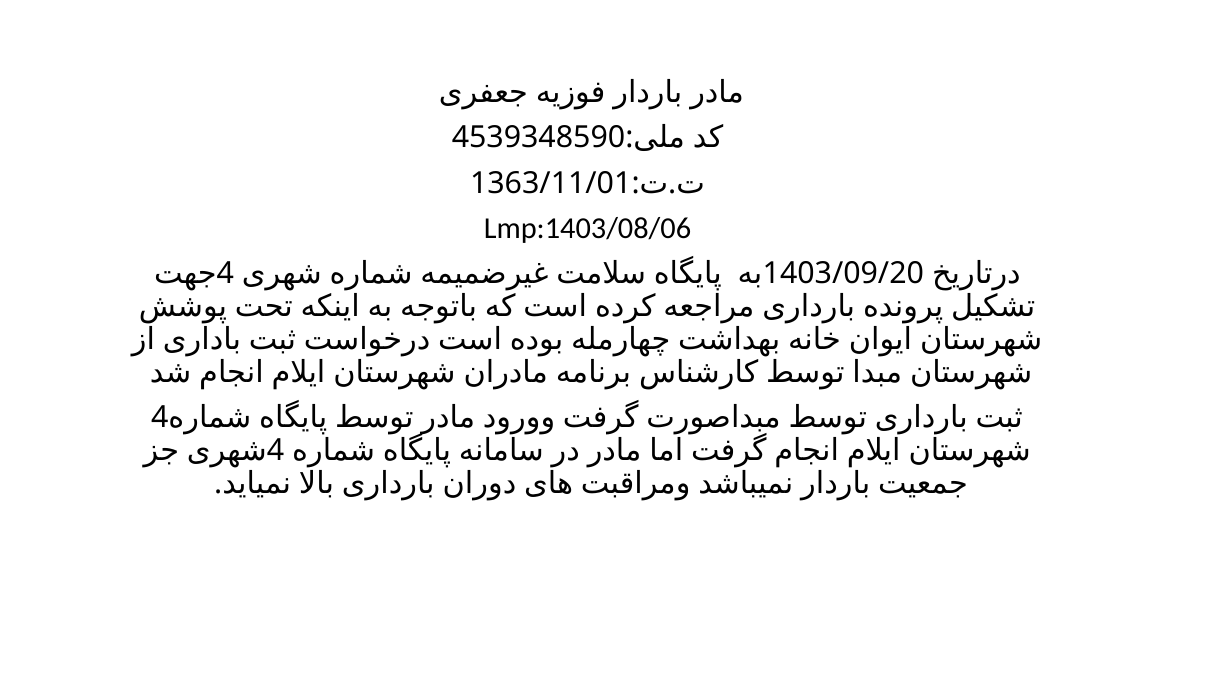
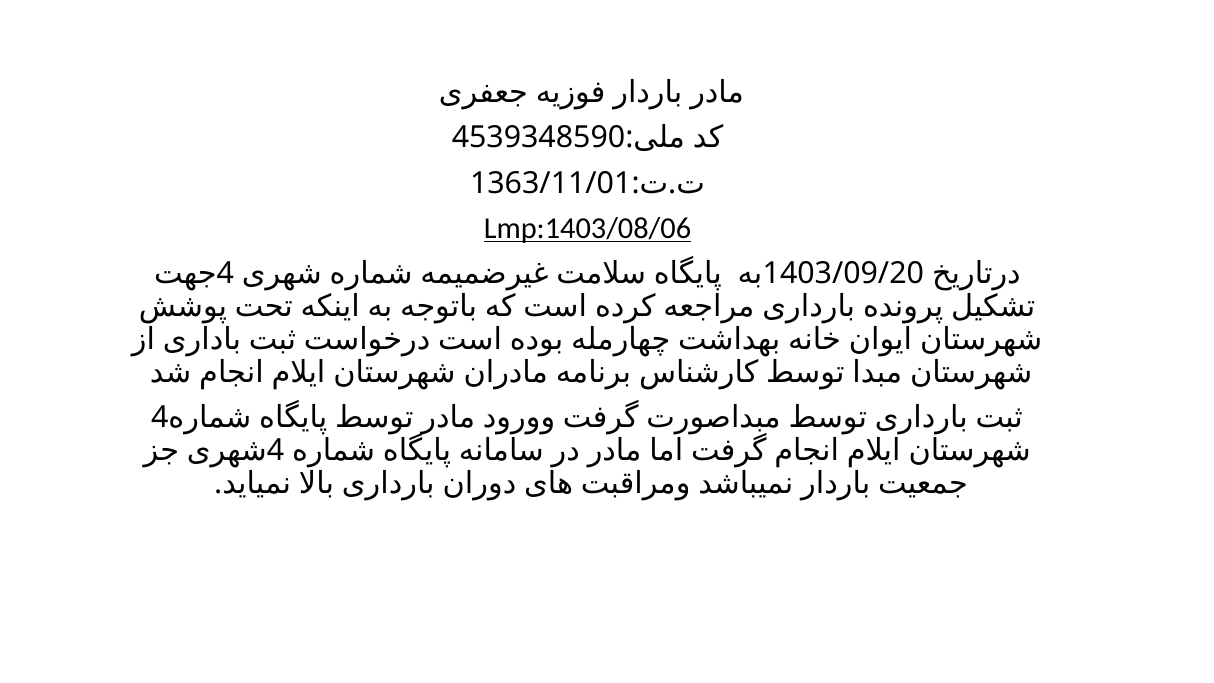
Lmp:1403/08/06 underline: none -> present
